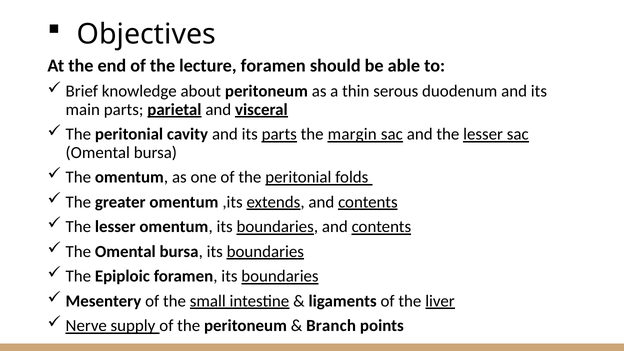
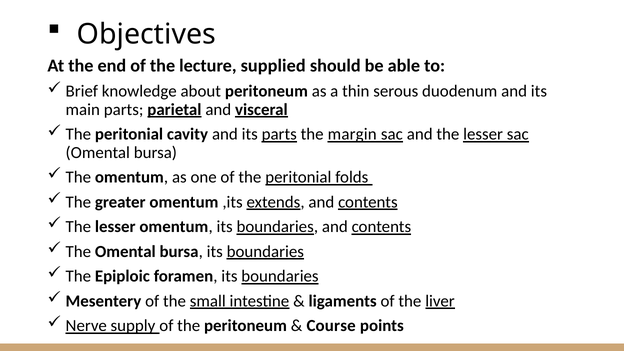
lecture foramen: foramen -> supplied
Branch: Branch -> Course
